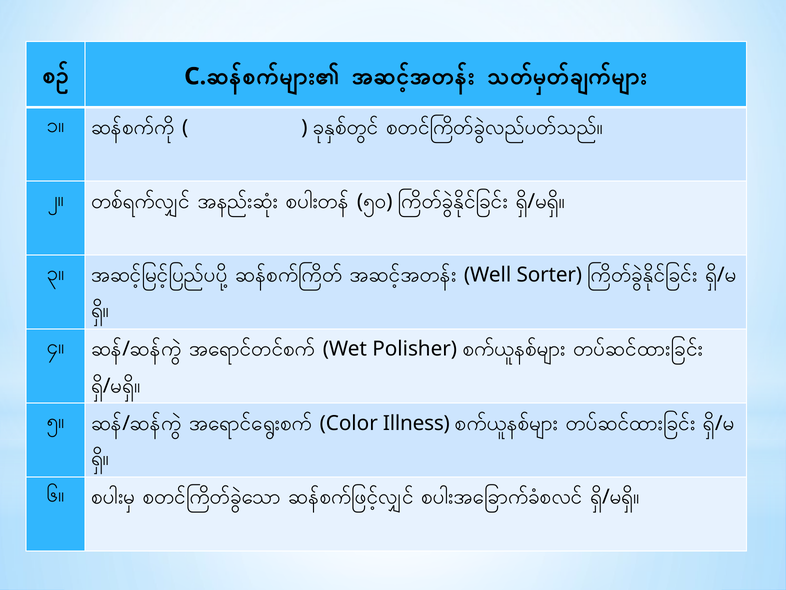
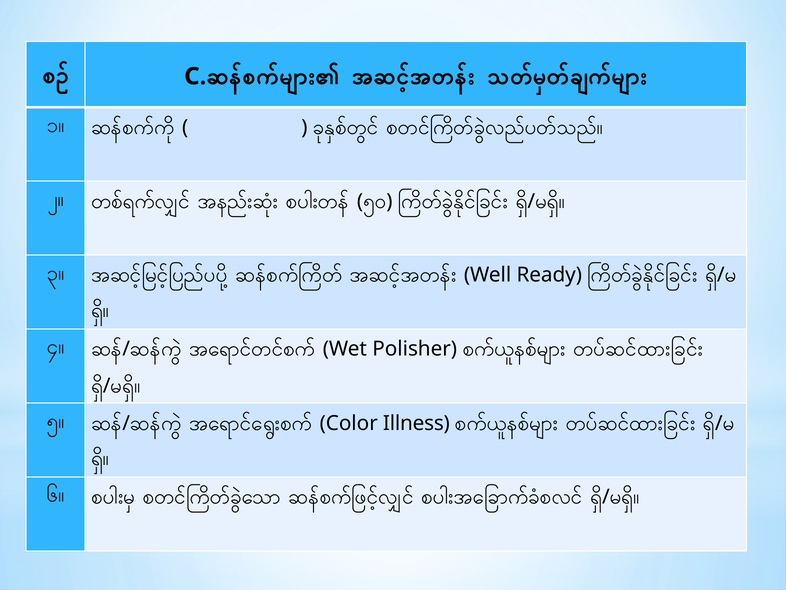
Sorter: Sorter -> Ready
